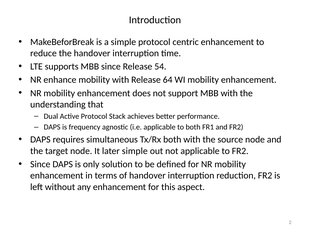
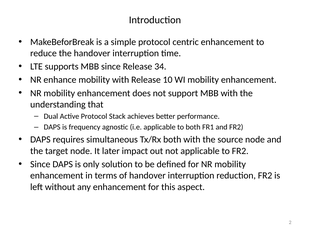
54: 54 -> 34
64: 64 -> 10
later simple: simple -> impact
